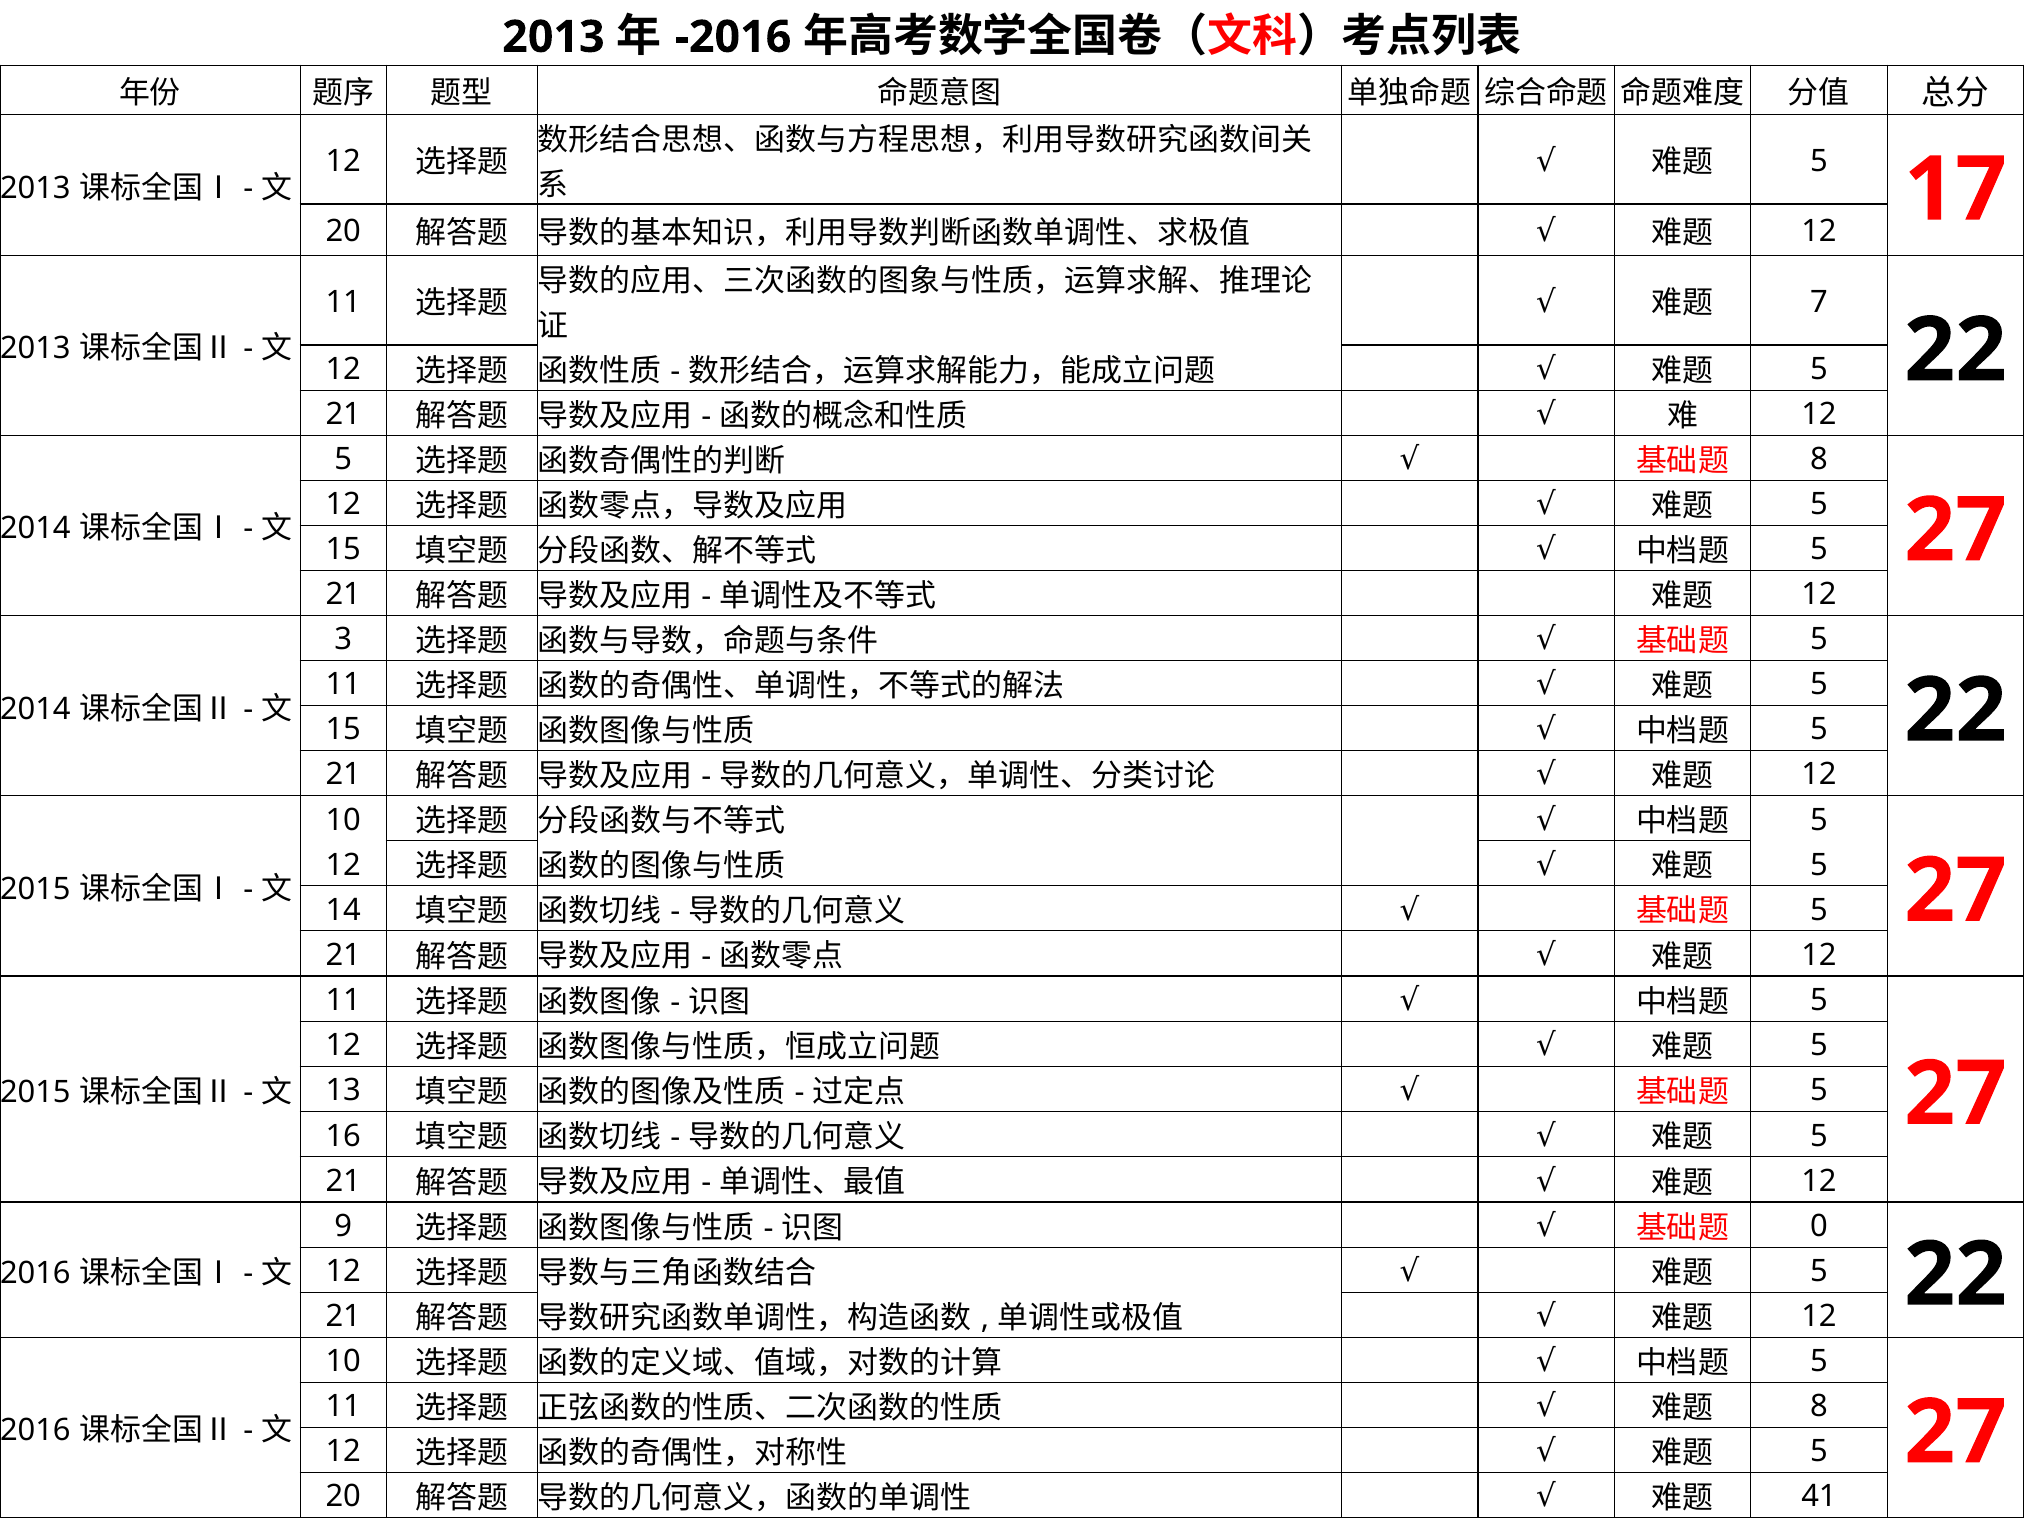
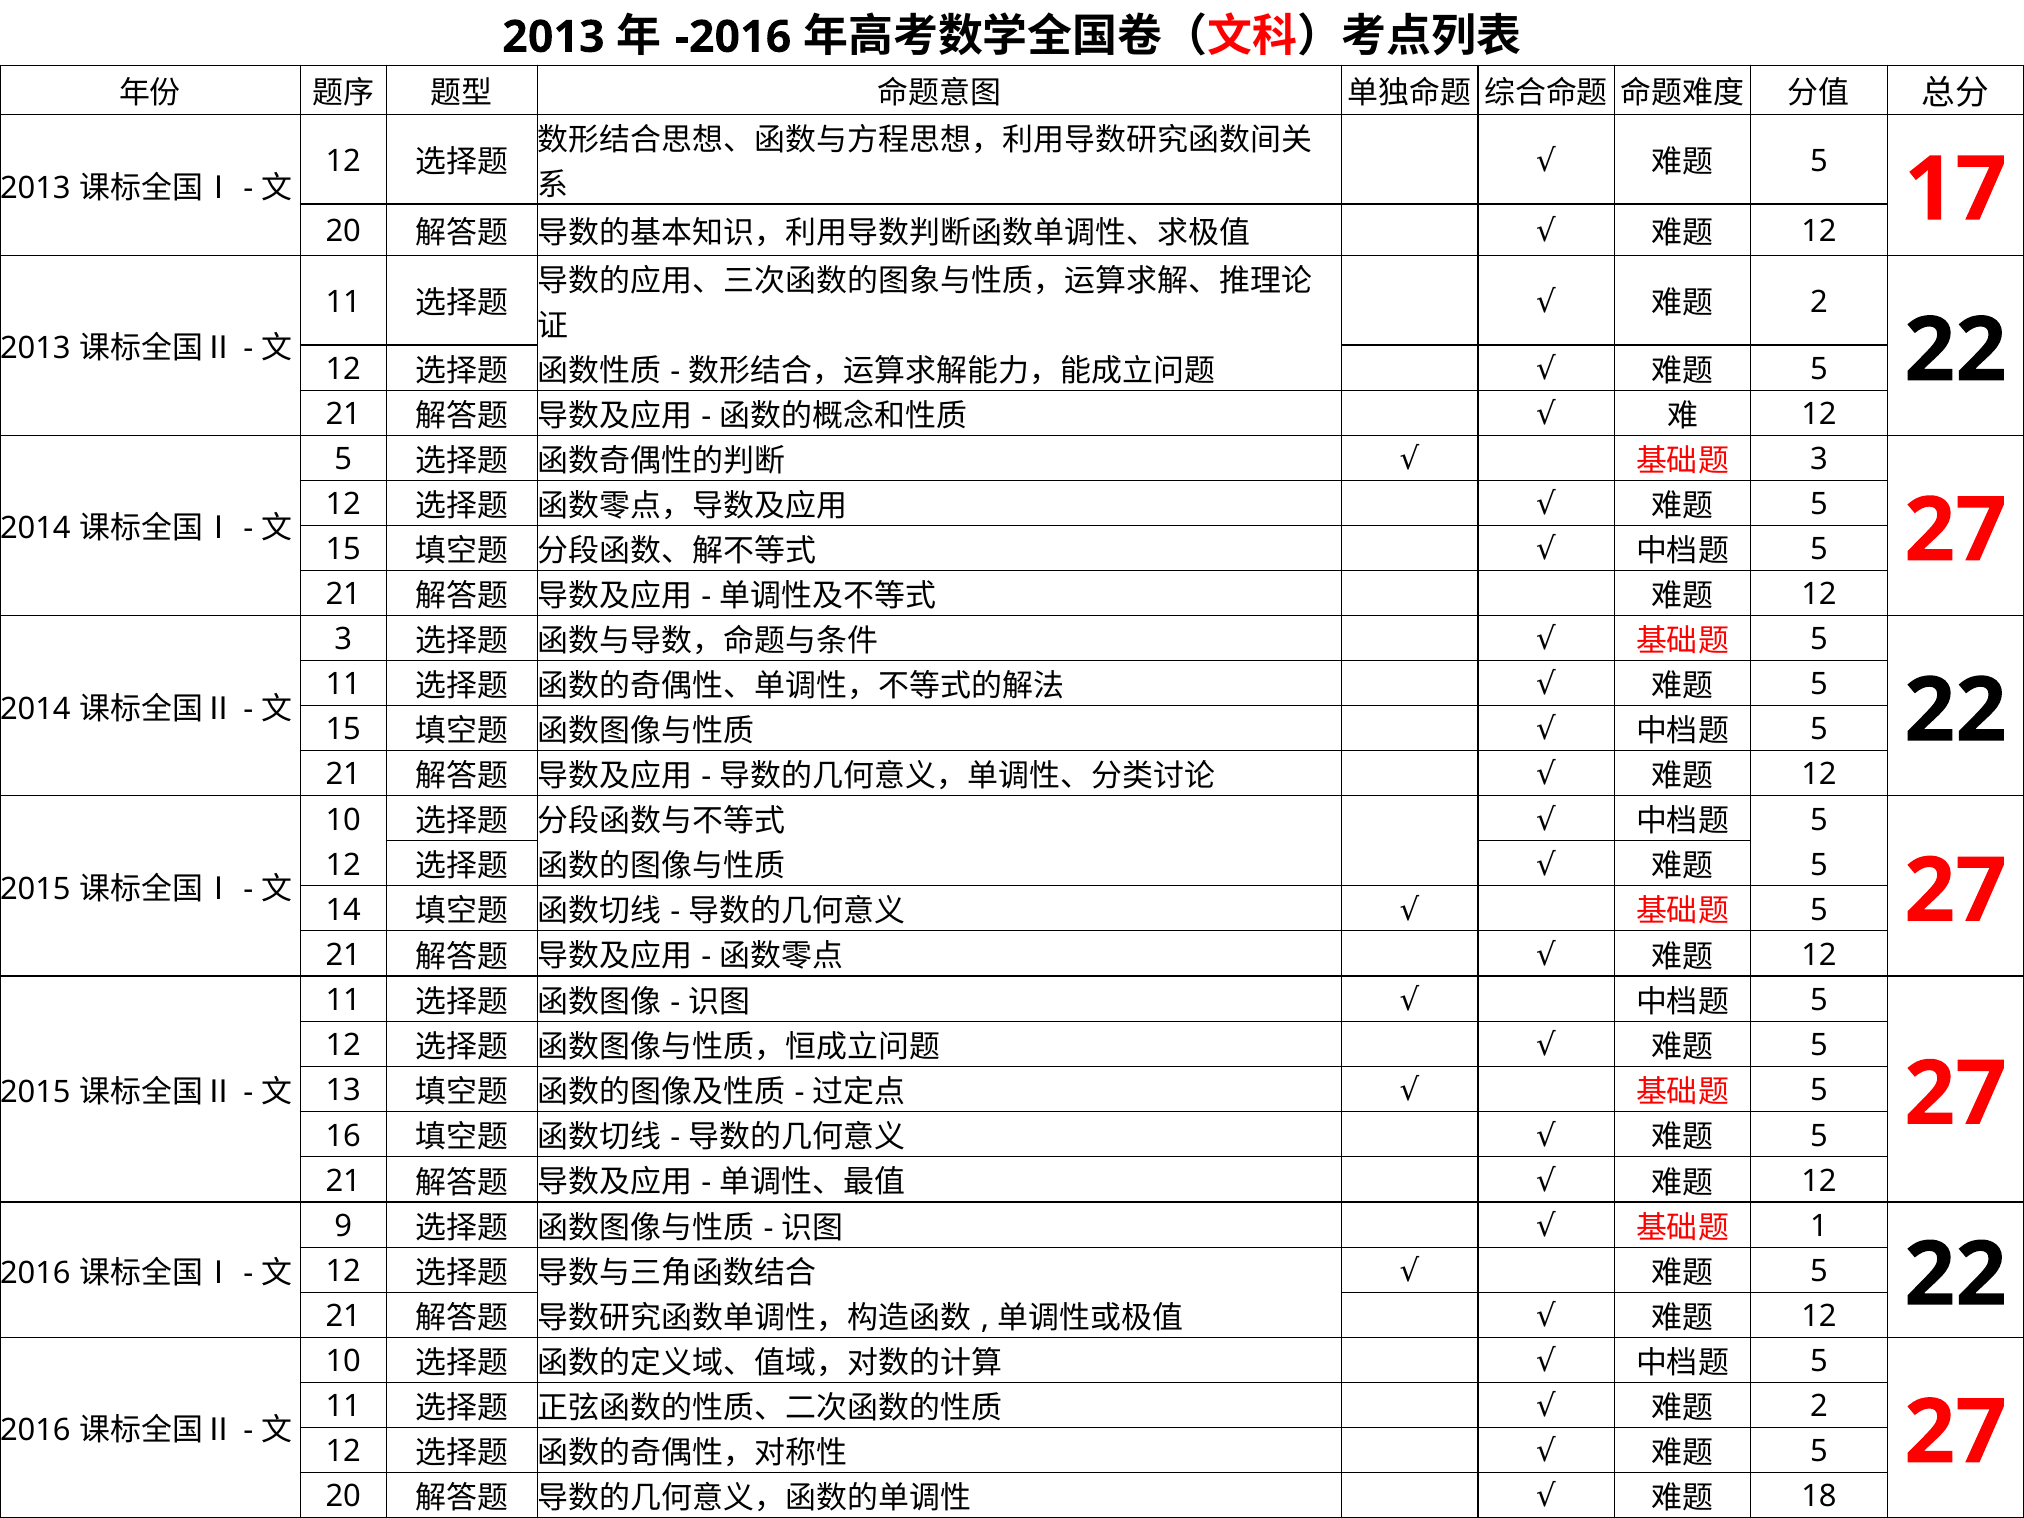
7 at (1819, 302): 7 -> 2
8 at (1819, 460): 8 -> 3
0 at (1819, 1226): 0 -> 1
8 at (1819, 1407): 8 -> 2
41: 41 -> 18
